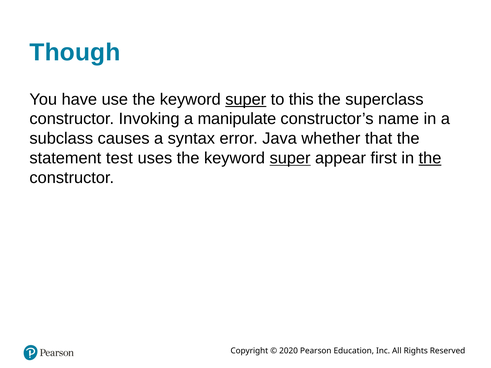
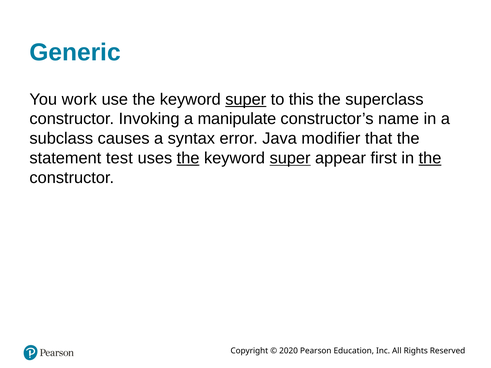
Though: Though -> Generic
have: have -> work
whether: whether -> modifier
the at (188, 158) underline: none -> present
